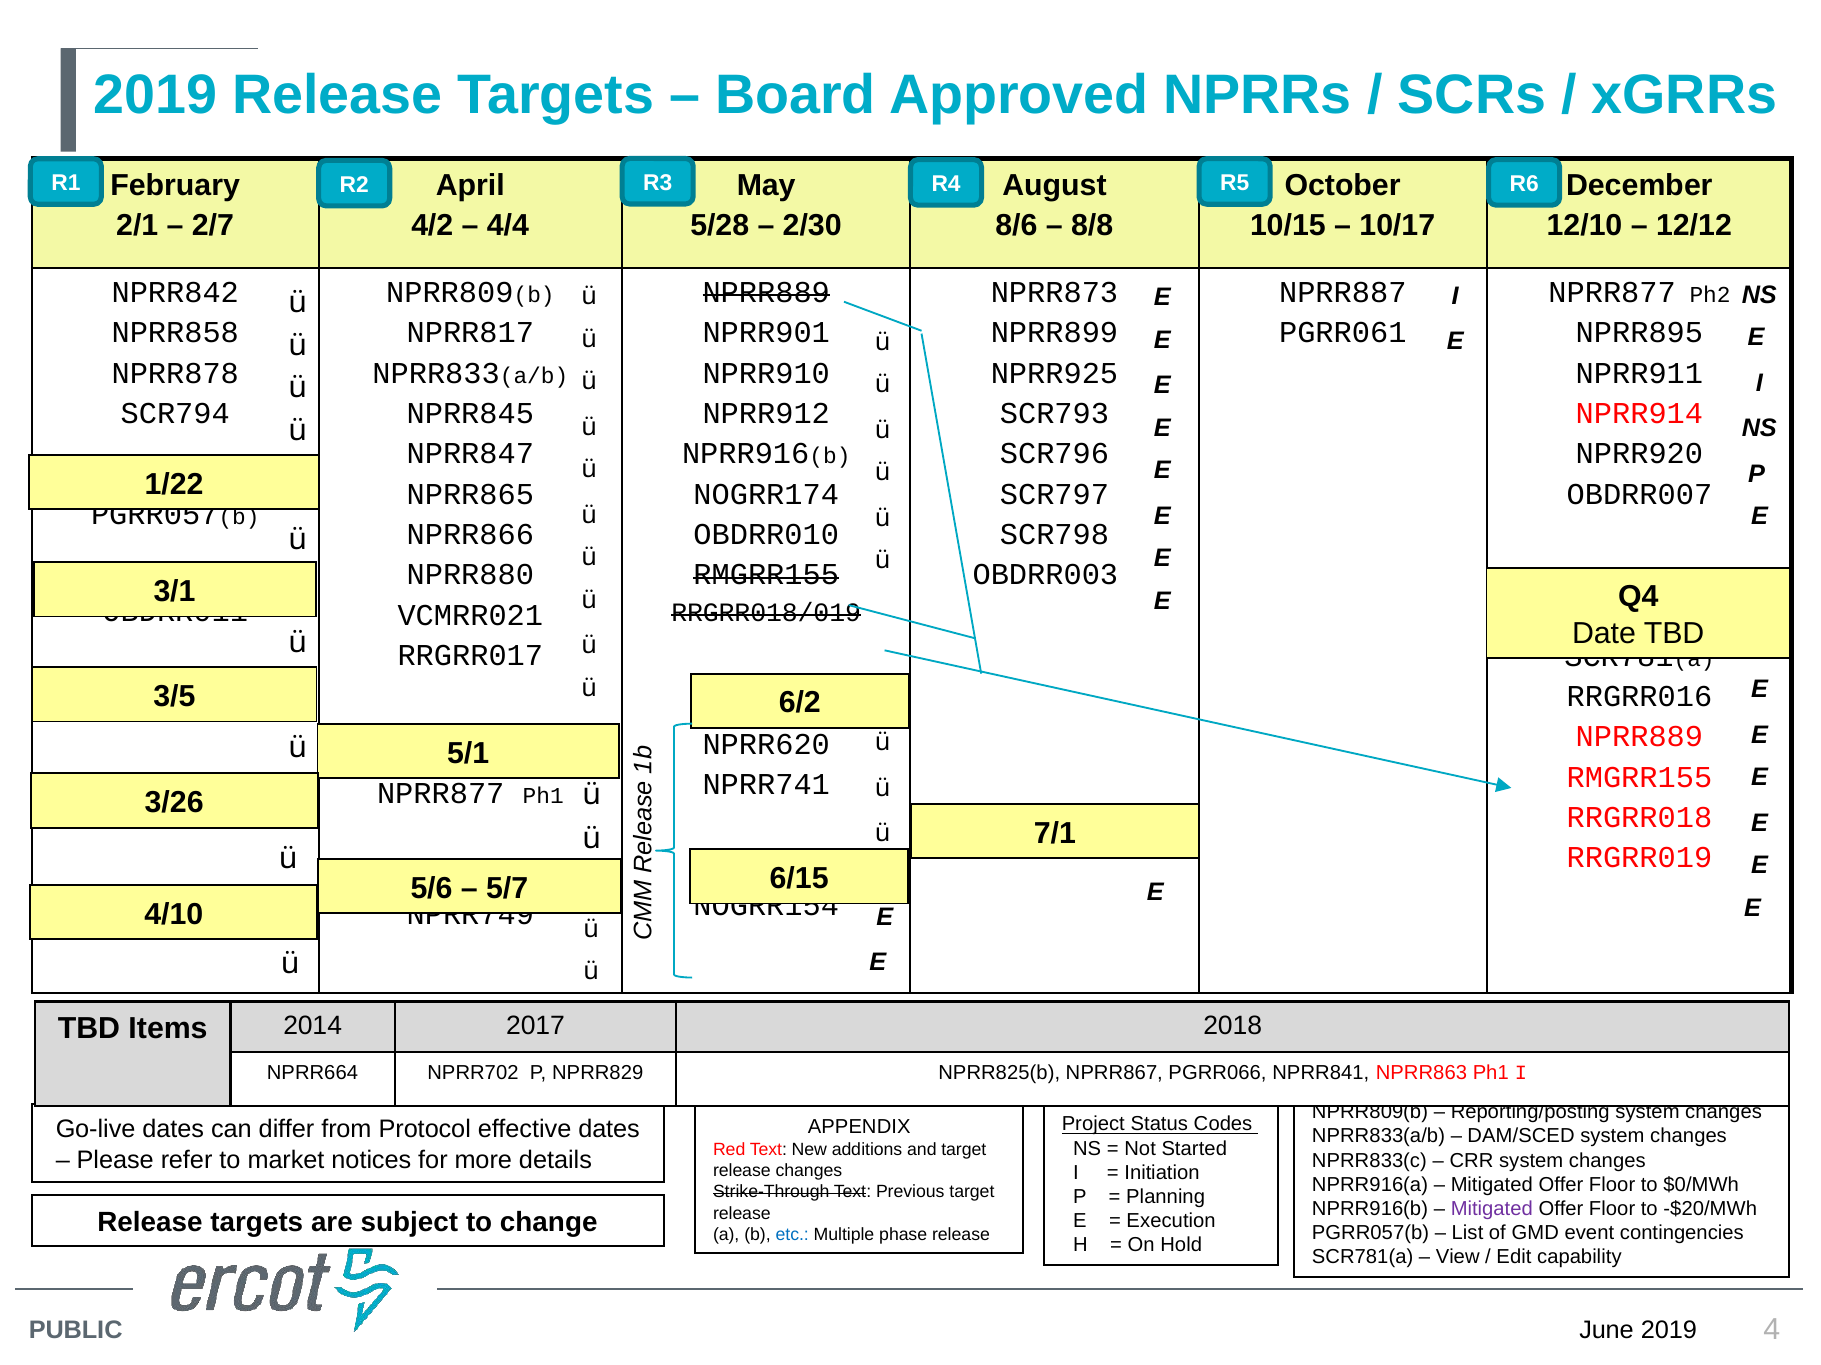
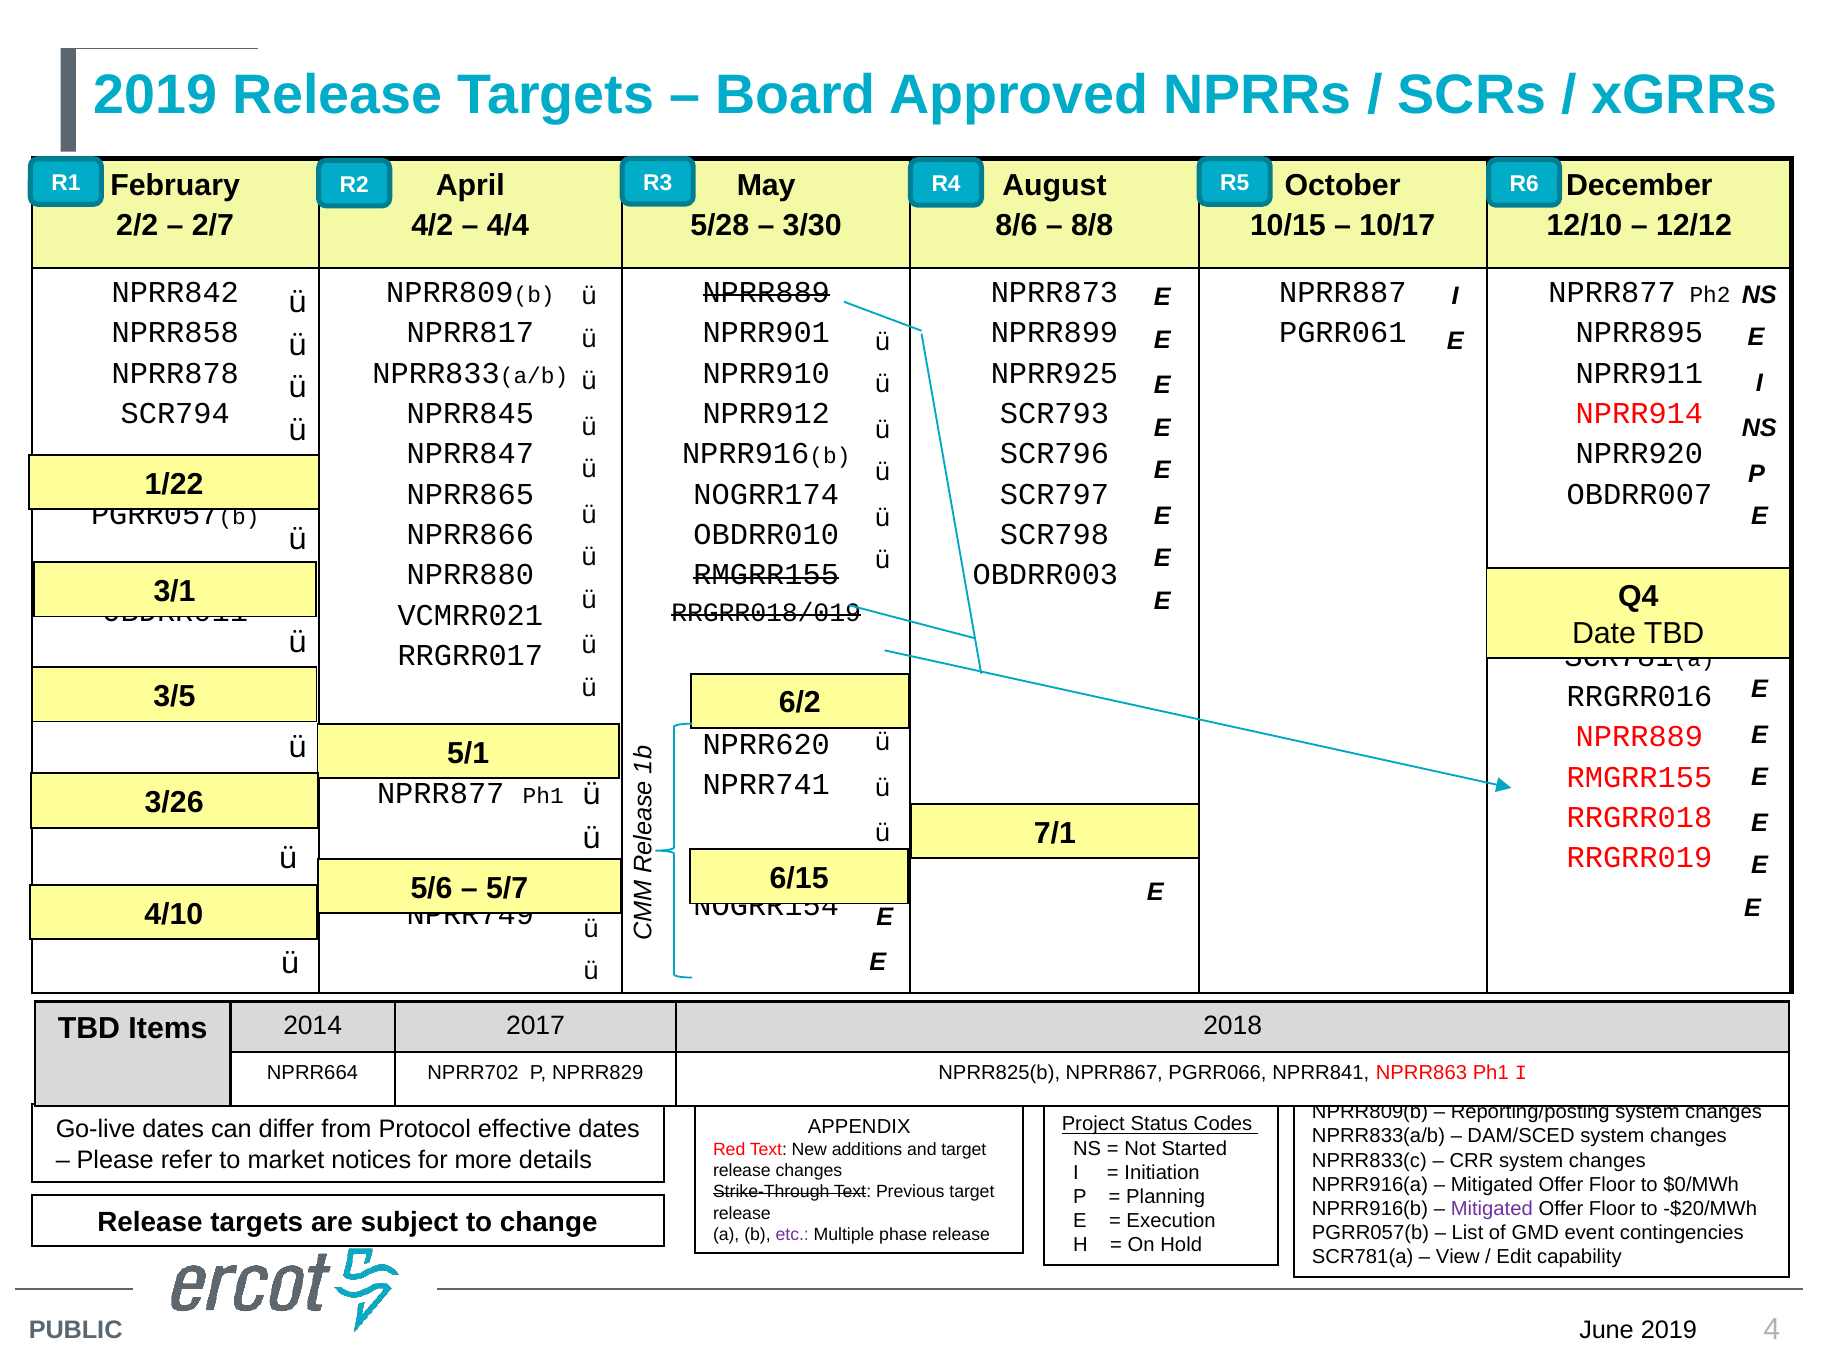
2/1: 2/1 -> 2/2
2/30: 2/30 -> 3/30
etc colour: blue -> purple
